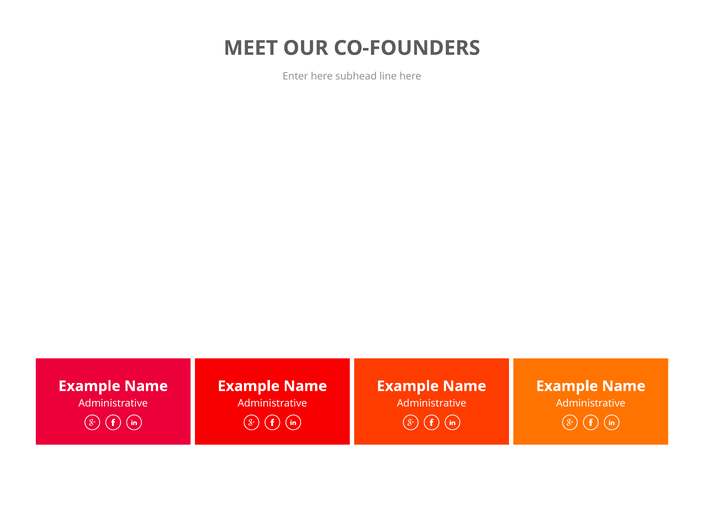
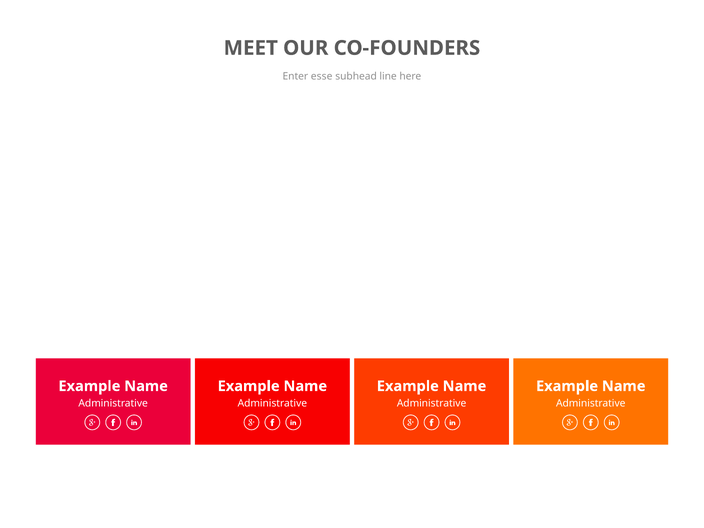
Enter here: here -> esse
